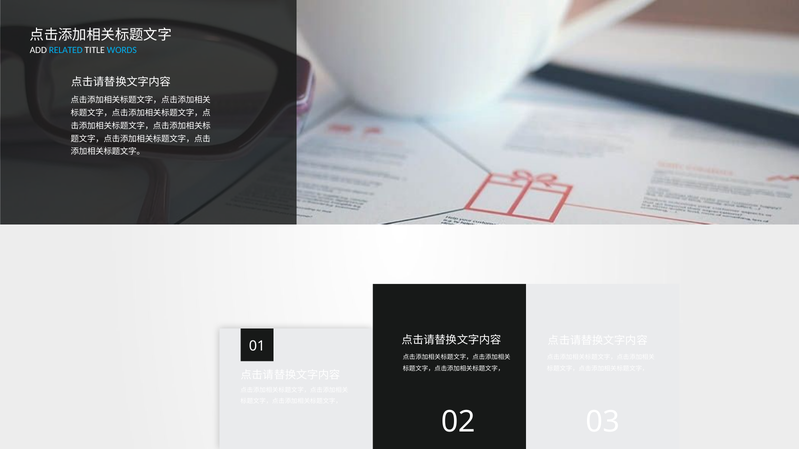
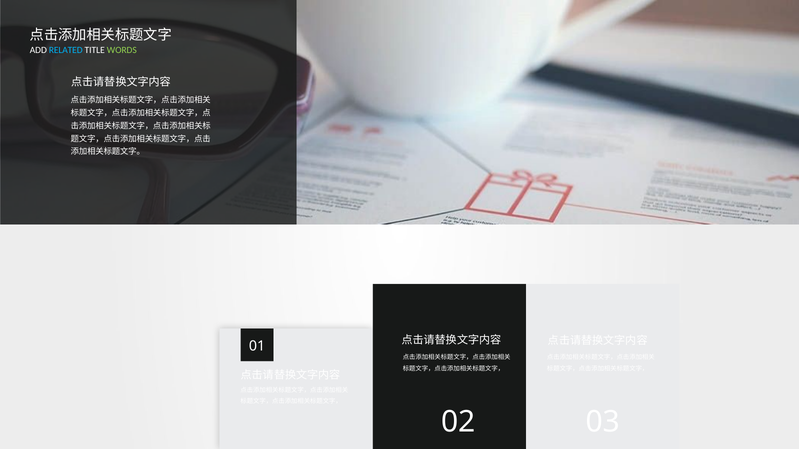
WORDS colour: light blue -> light green
